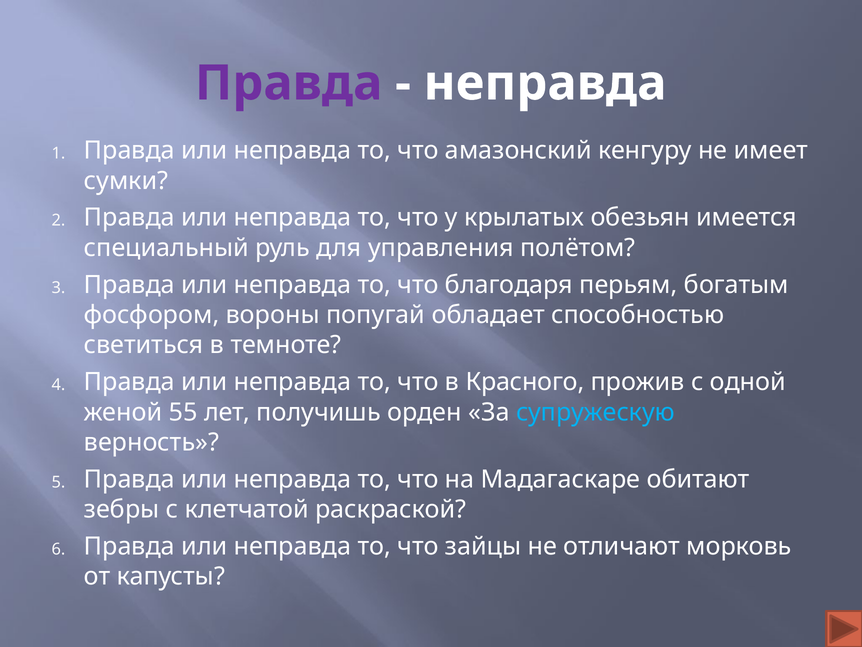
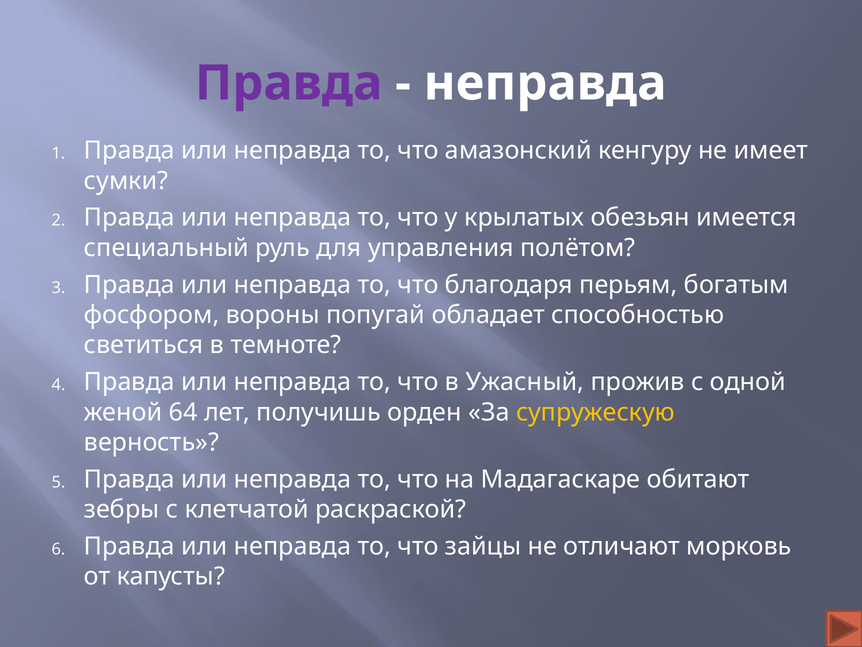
Красного: Красного -> Ужасный
55: 55 -> 64
супружескую colour: light blue -> yellow
